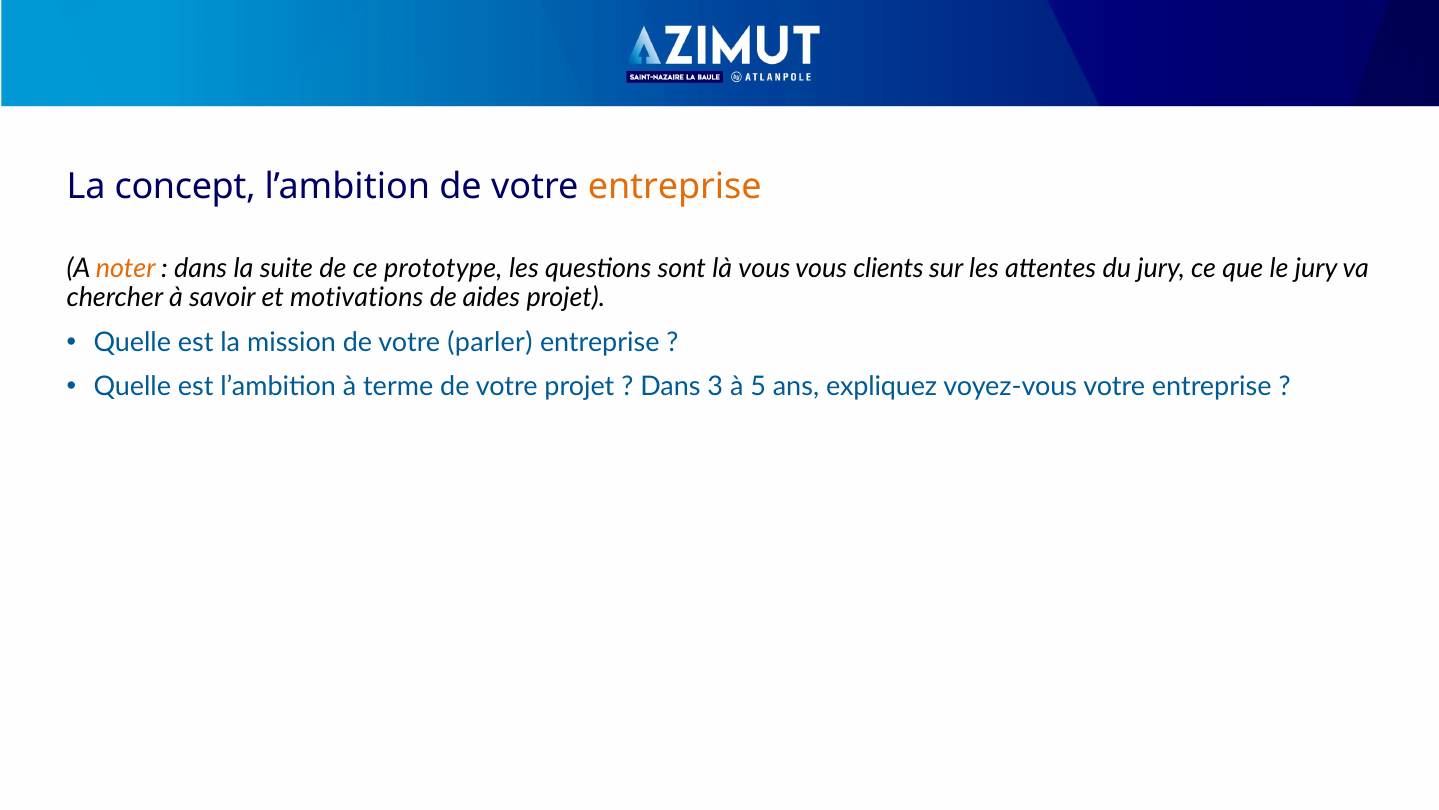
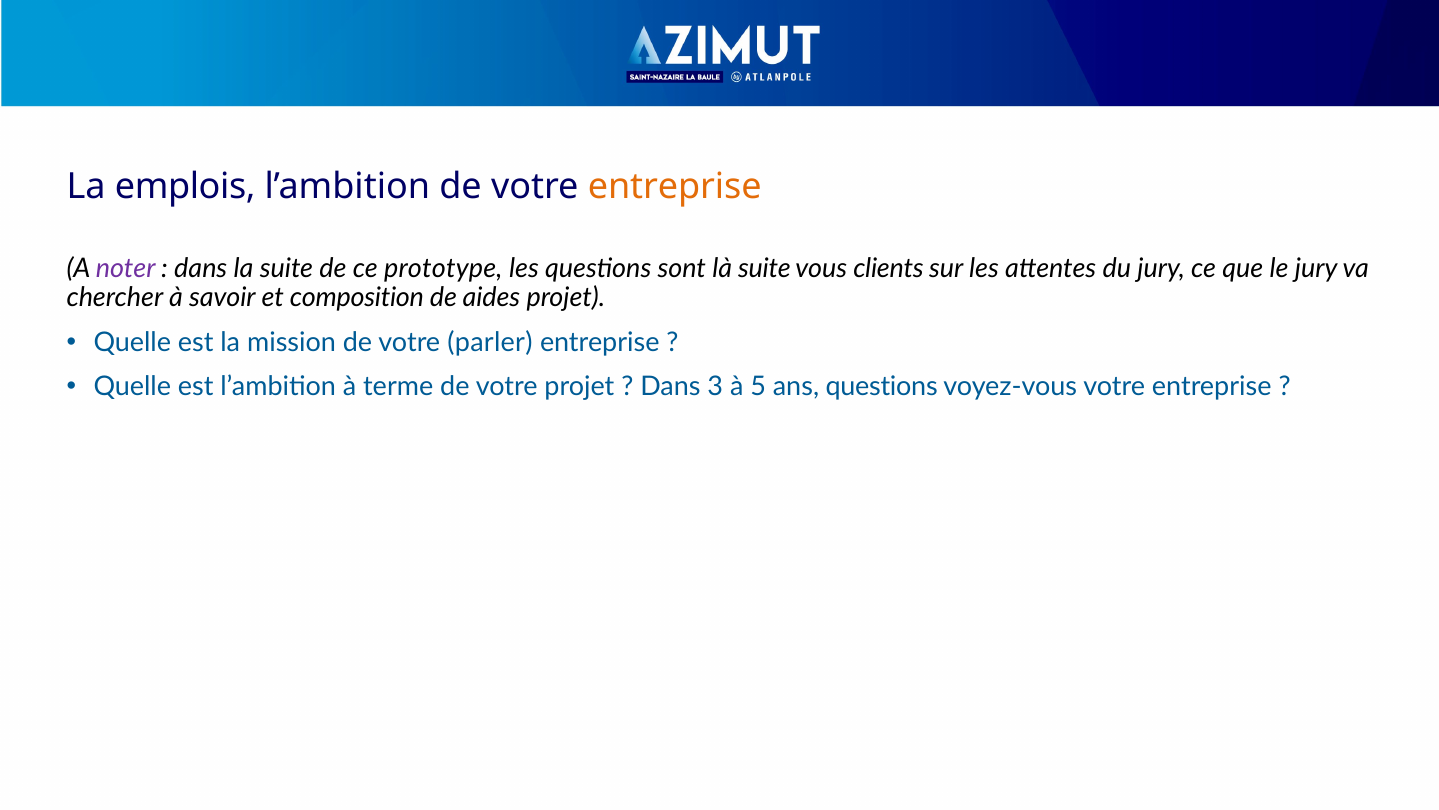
concept: concept -> emplois
noter colour: orange -> purple
là vous: vous -> suite
motivations: motivations -> composition
ans expliquez: expliquez -> questions
